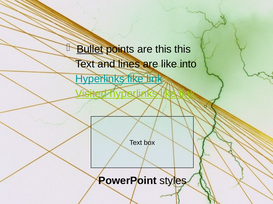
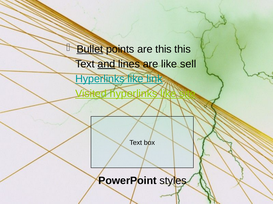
and underline: none -> present
into: into -> sell
Visited hyperlinks like link: link -> site
